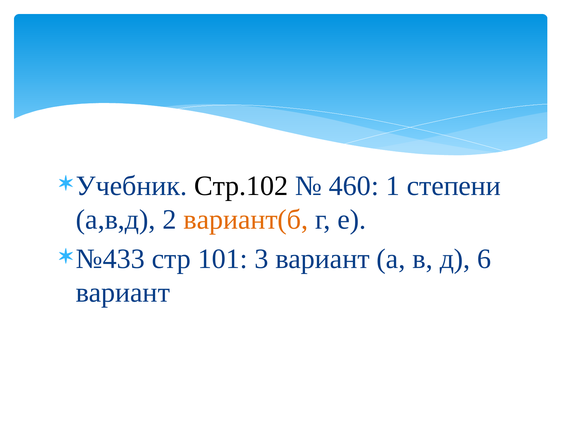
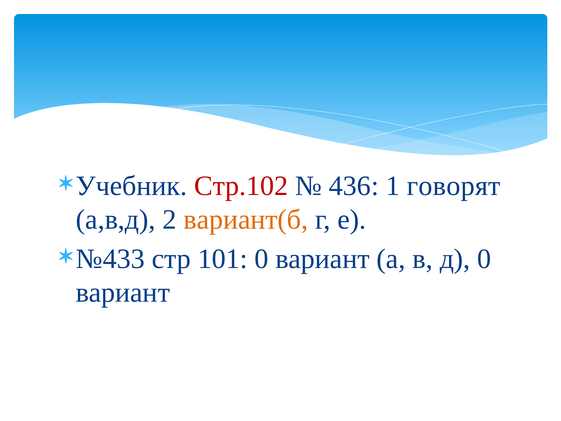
Стр.102 colour: black -> red
460: 460 -> 436
степени: степени -> говорят
101 3: 3 -> 0
д 6: 6 -> 0
